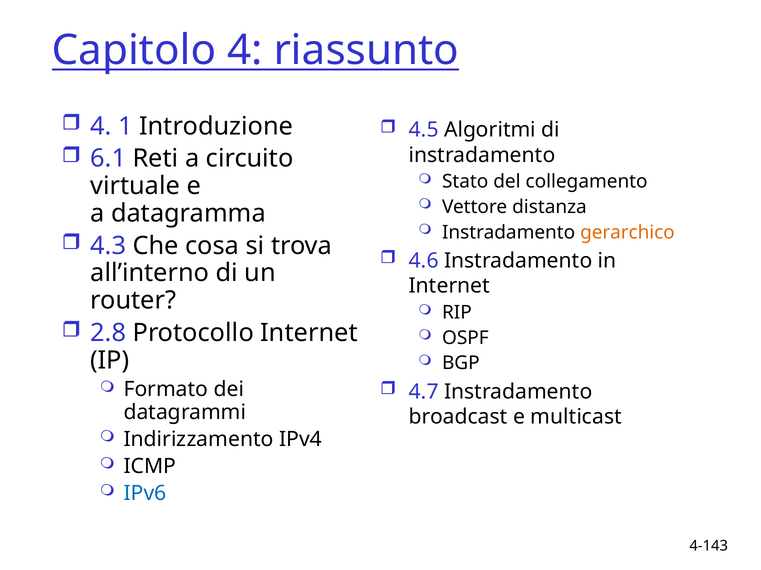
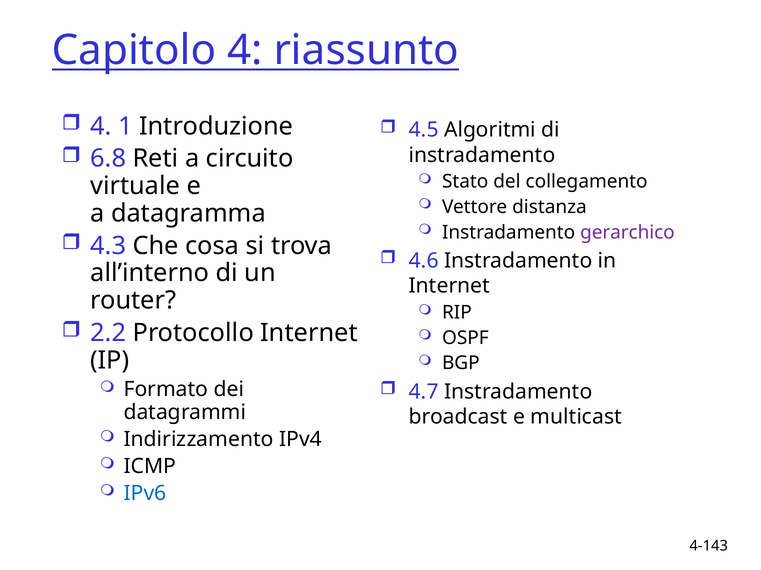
6.1: 6.1 -> 6.8
gerarchico colour: orange -> purple
2.8: 2.8 -> 2.2
